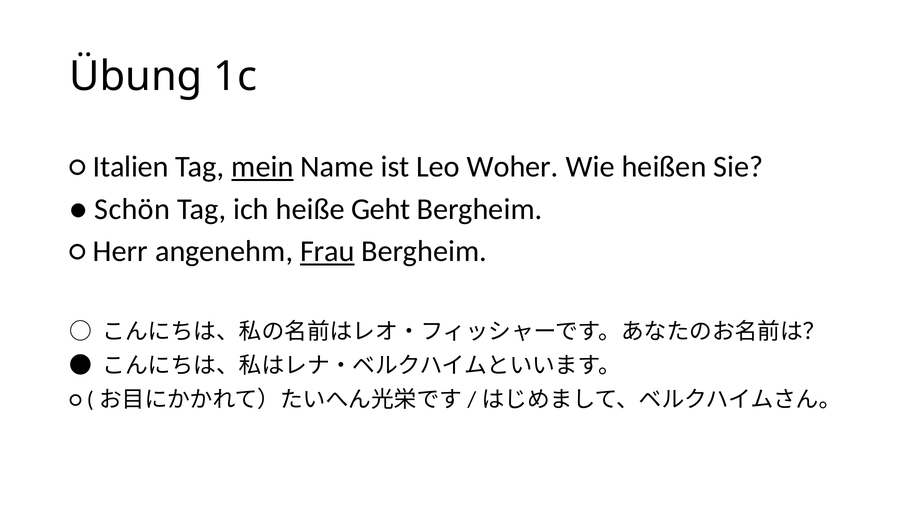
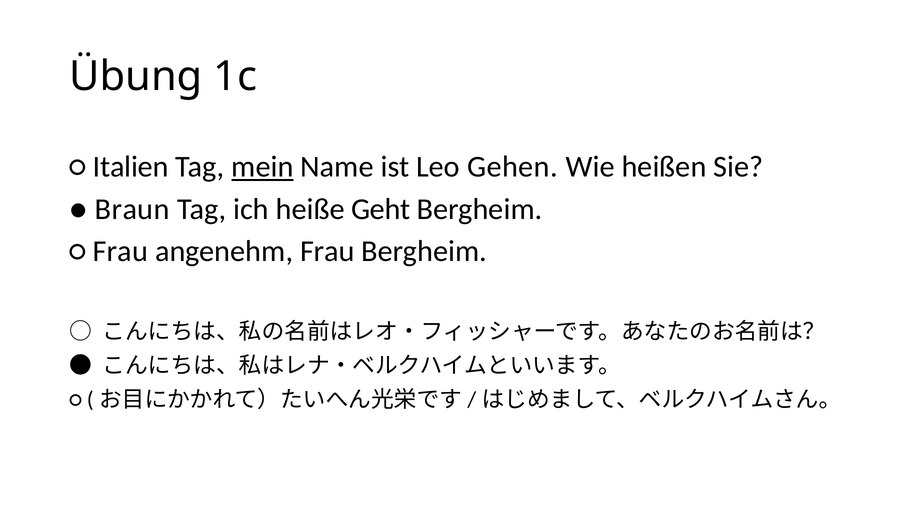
Woher: Woher -> Gehen
Schön: Schön -> Braun
Herr at (120, 252): Herr -> Frau
Frau at (327, 252) underline: present -> none
